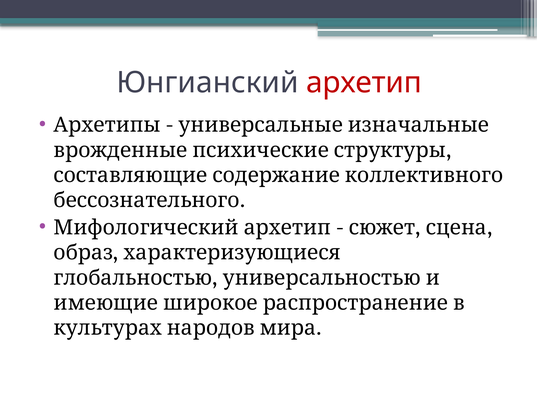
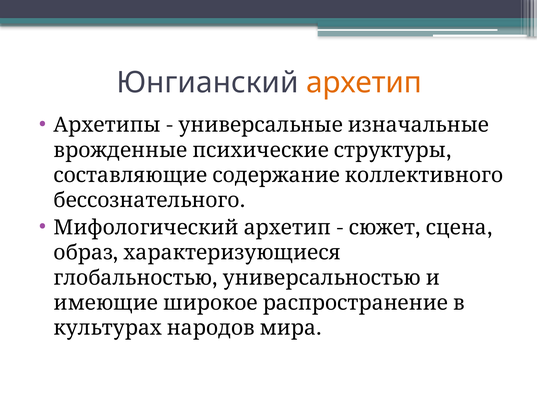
архетип colour: red -> orange
